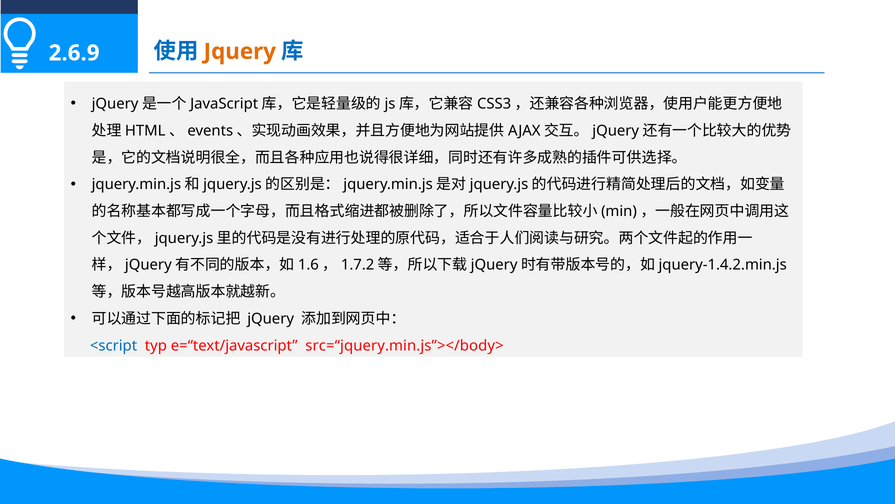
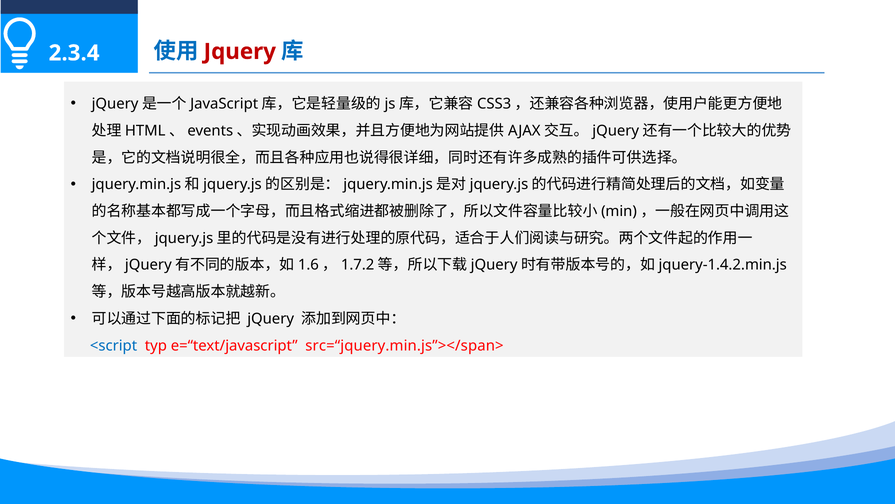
Jquery at (240, 51) colour: orange -> red
2.6.9: 2.6.9 -> 2.3.4
src=“jquery.min.js”></body>: src=“jquery.min.js”></body> -> src=“jquery.min.js”></span>
